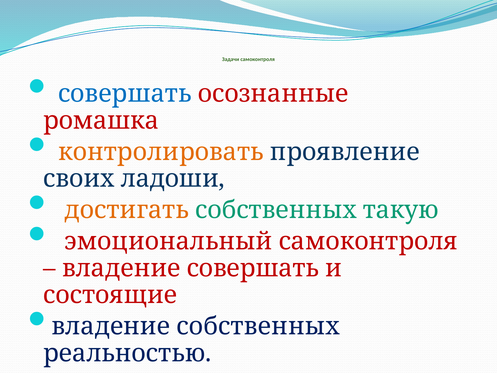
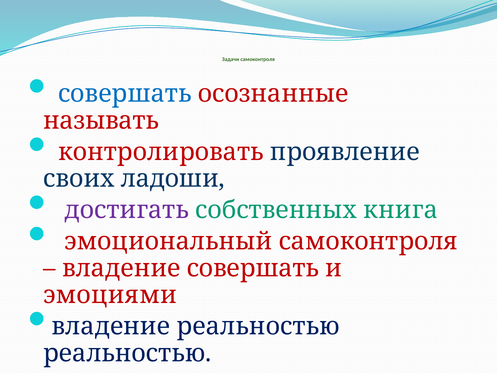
ромашка: ромашка -> называть
контролировать colour: orange -> red
достигать colour: orange -> purple
такую: такую -> книга
состоящие: состоящие -> эмоциями
владение собственных: собственных -> реальностью
